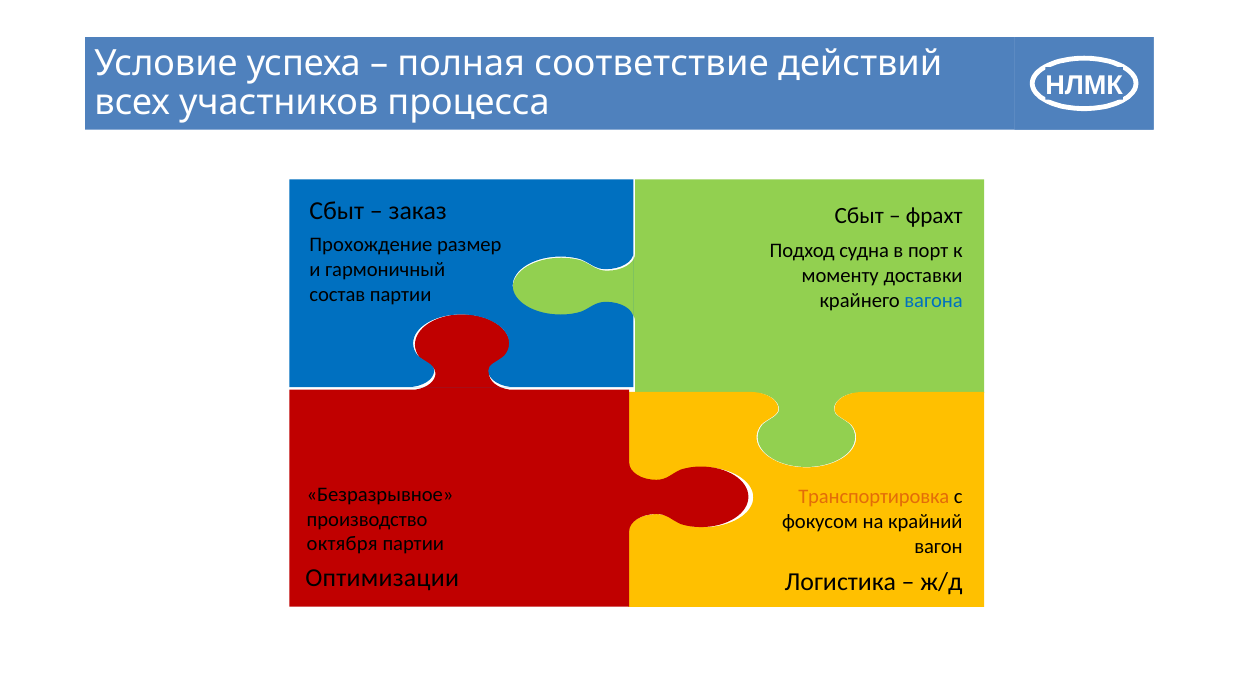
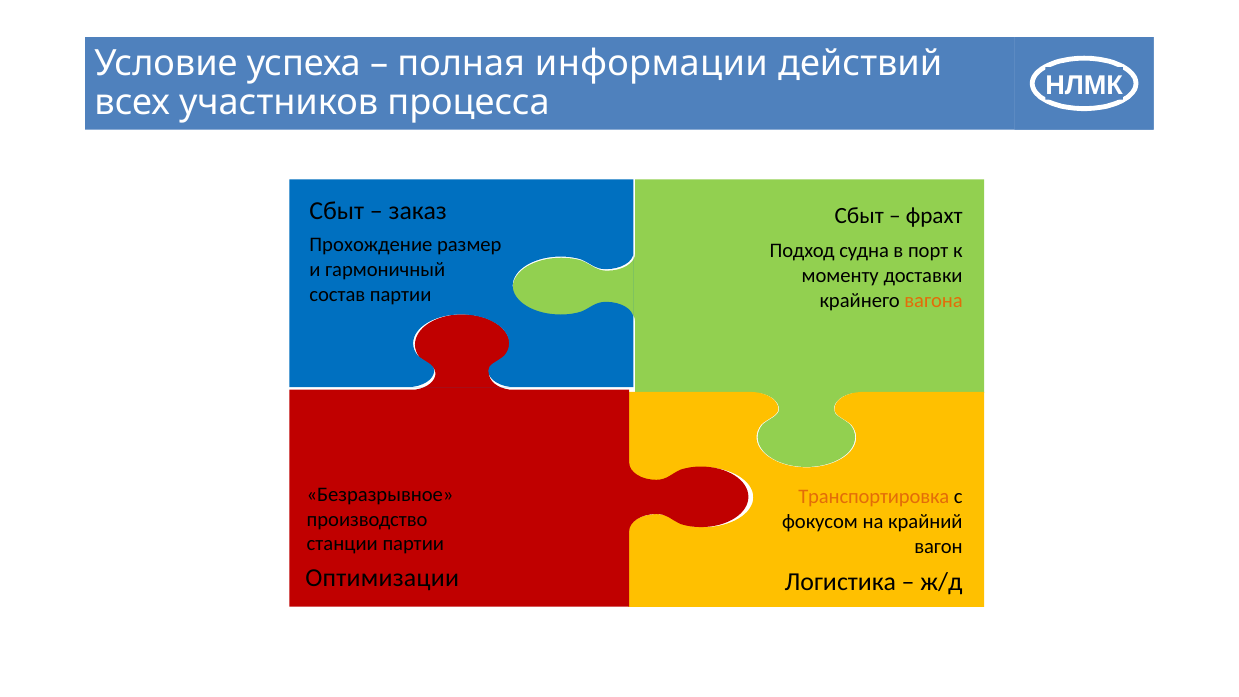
соответствие: соответствие -> информации
вагона colour: blue -> orange
октября: октября -> станции
